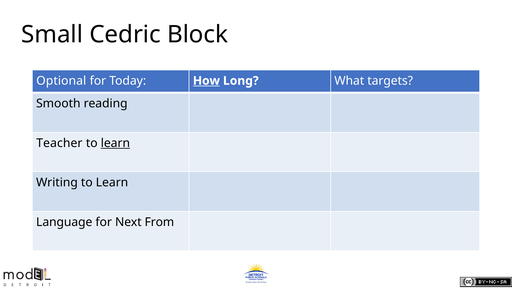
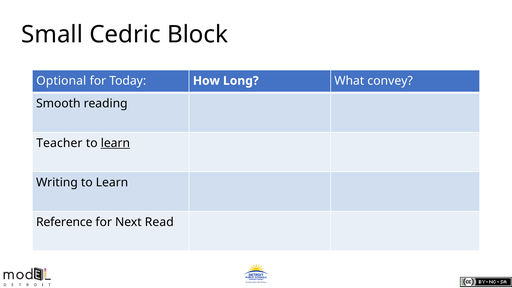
How underline: present -> none
targets: targets -> convey
Language: Language -> Reference
From: From -> Read
